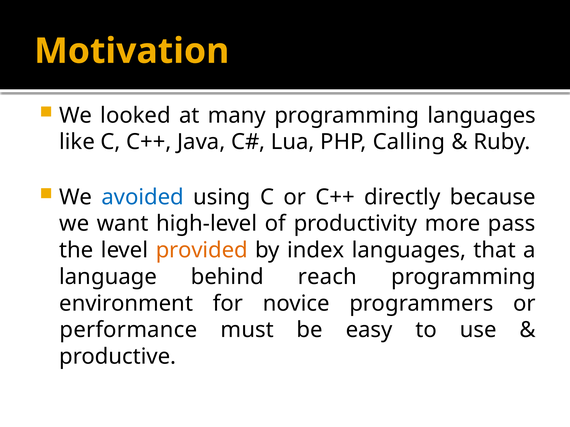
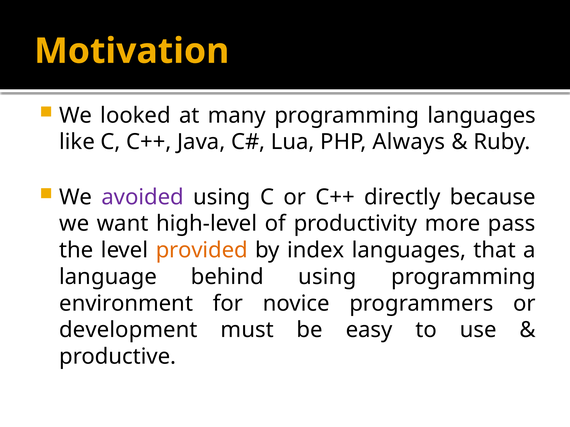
Calling: Calling -> Always
avoided colour: blue -> purple
behind reach: reach -> using
performance: performance -> development
